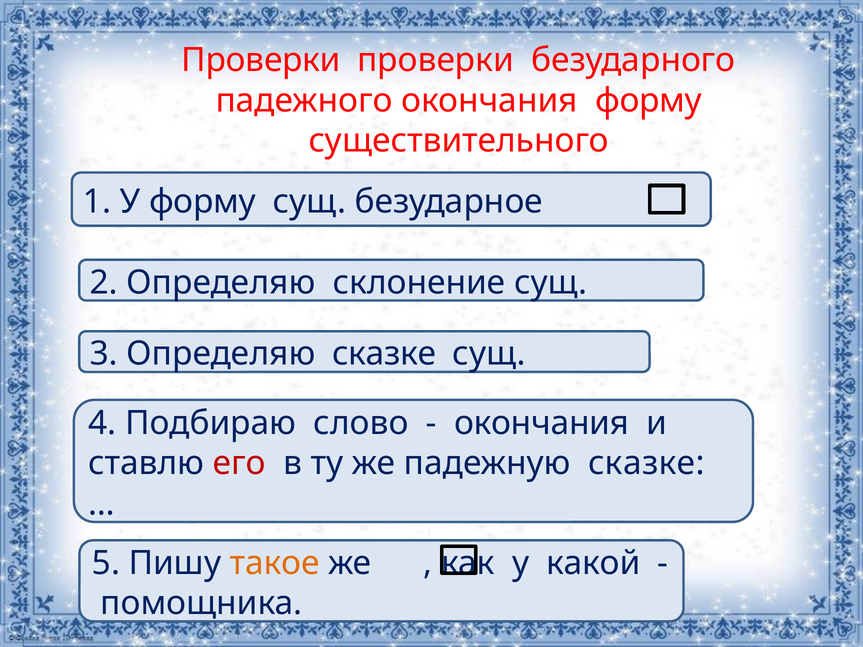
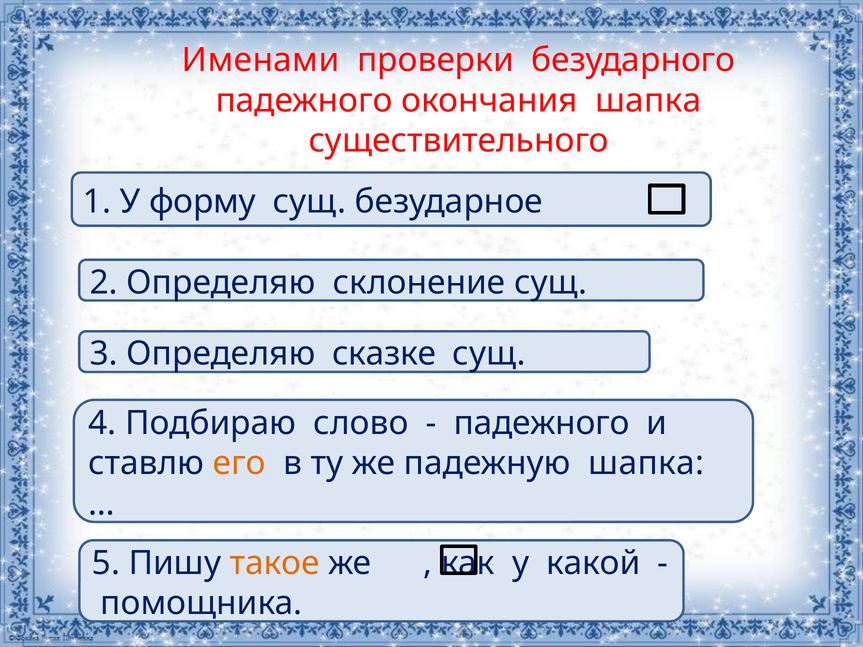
Проверки at (261, 60): Проверки -> Именами
окончания форму: форму -> шапка
окончания at (542, 423): окончания -> падежного
его colour: red -> orange
падежную сказке: сказке -> шапка
